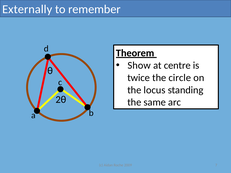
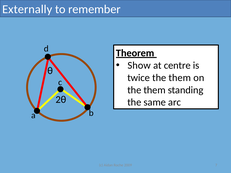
twice the circle: circle -> them
locus at (155, 90): locus -> them
